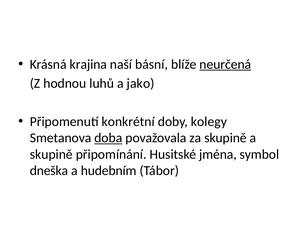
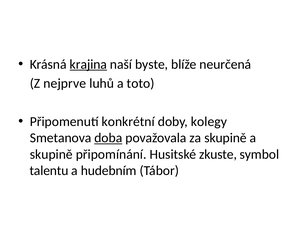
krajina underline: none -> present
básní: básní -> byste
neurčená underline: present -> none
hodnou: hodnou -> nejprve
jako: jako -> toto
jména: jména -> zkuste
dneška: dneška -> talentu
